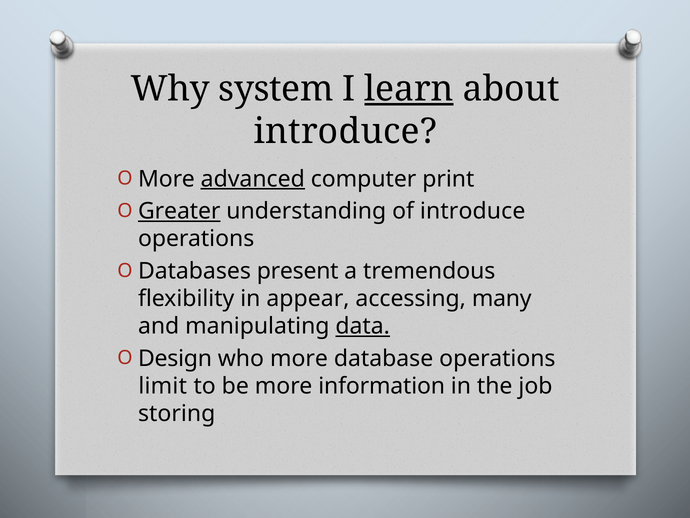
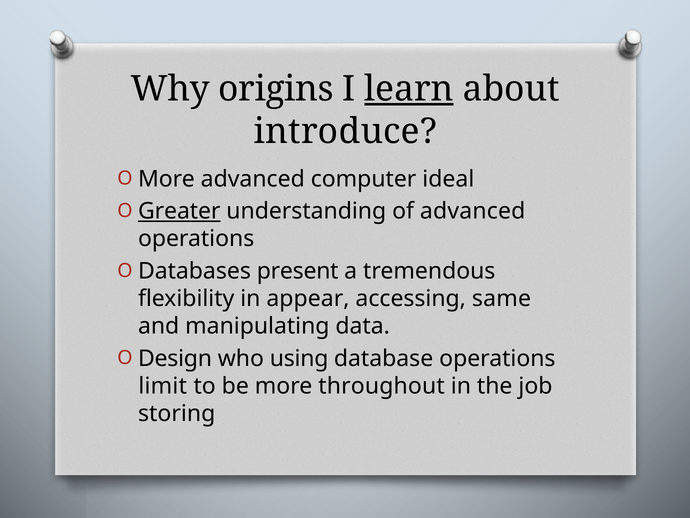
system: system -> origins
advanced at (253, 179) underline: present -> none
print: print -> ideal
of introduce: introduce -> advanced
many: many -> same
data underline: present -> none
who more: more -> using
information: information -> throughout
